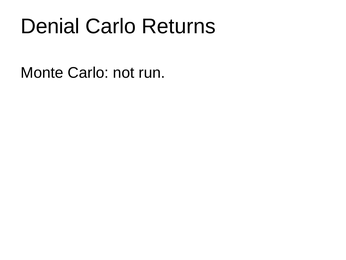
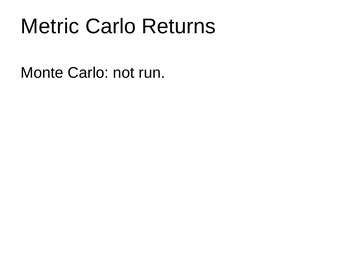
Denial: Denial -> Metric
